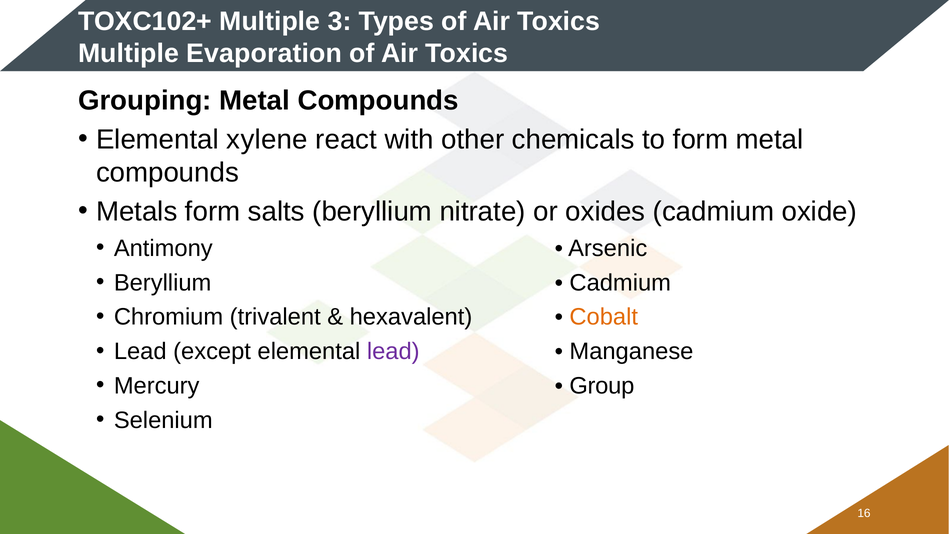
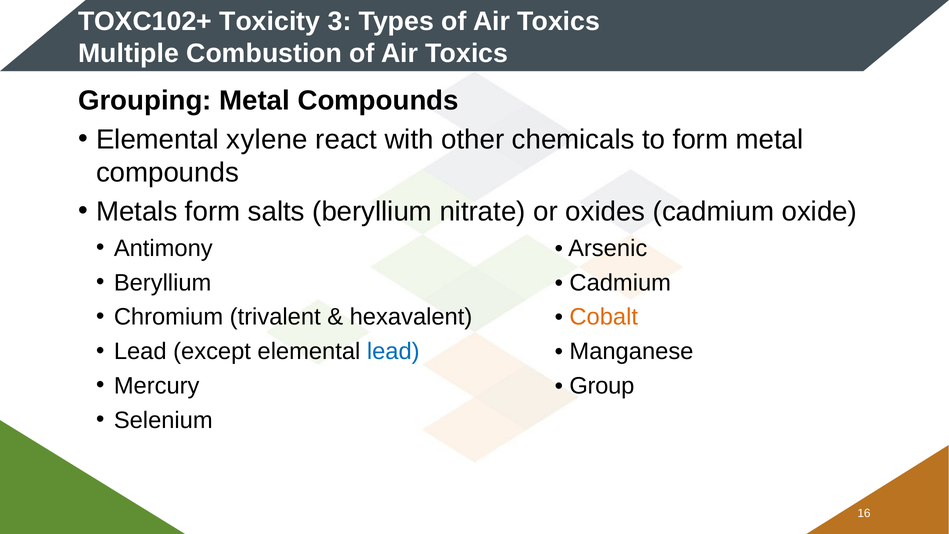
TOXC102+ Multiple: Multiple -> Toxicity
Evaporation: Evaporation -> Combustion
lead at (393, 351) colour: purple -> blue
